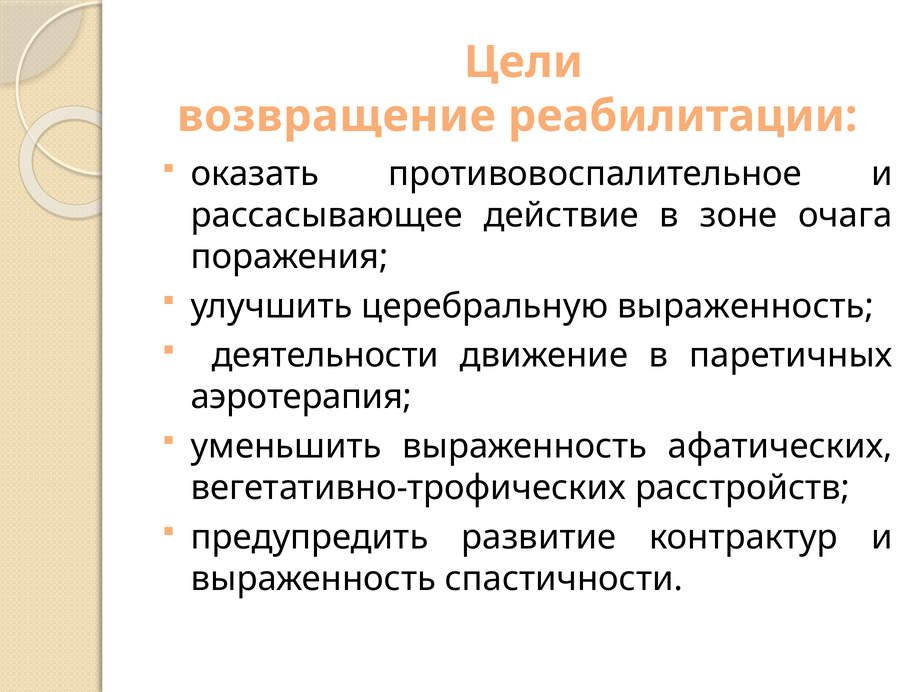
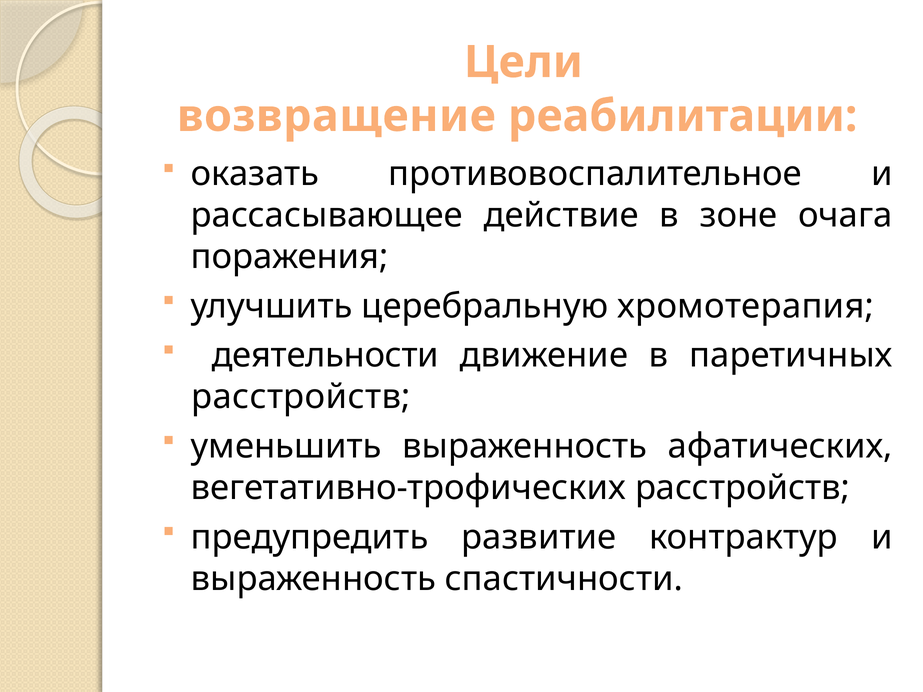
церебральную выраженность: выраженность -> хромотерапия
аэротерапия at (301, 397): аэротерапия -> расстройств
